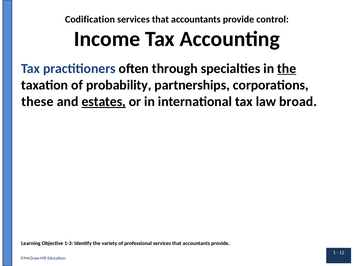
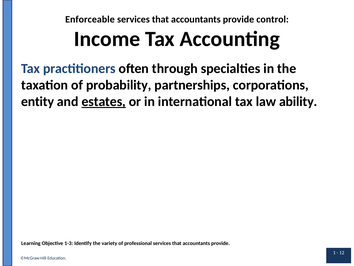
Codification: Codification -> Enforceable
the at (287, 68) underline: present -> none
these: these -> entity
broad: broad -> ability
